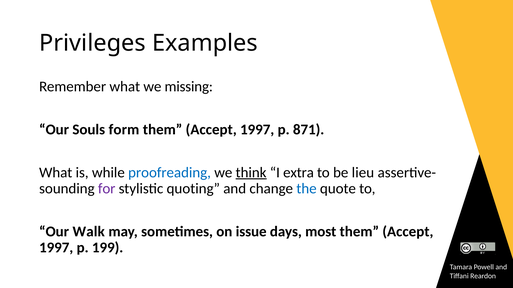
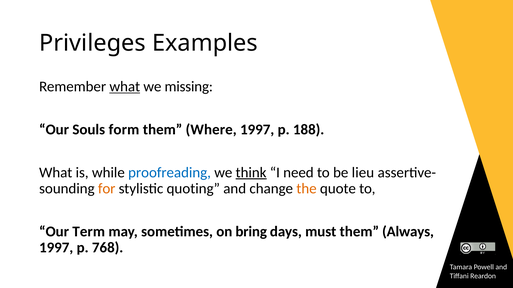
what at (125, 87) underline: none -> present
Accept at (211, 130): Accept -> Where
871: 871 -> 188
extra: extra -> need
for colour: purple -> orange
the colour: blue -> orange
Walk: Walk -> Term
issue: issue -> bring
most: most -> must
Accept at (408, 232): Accept -> Always
199: 199 -> 768
